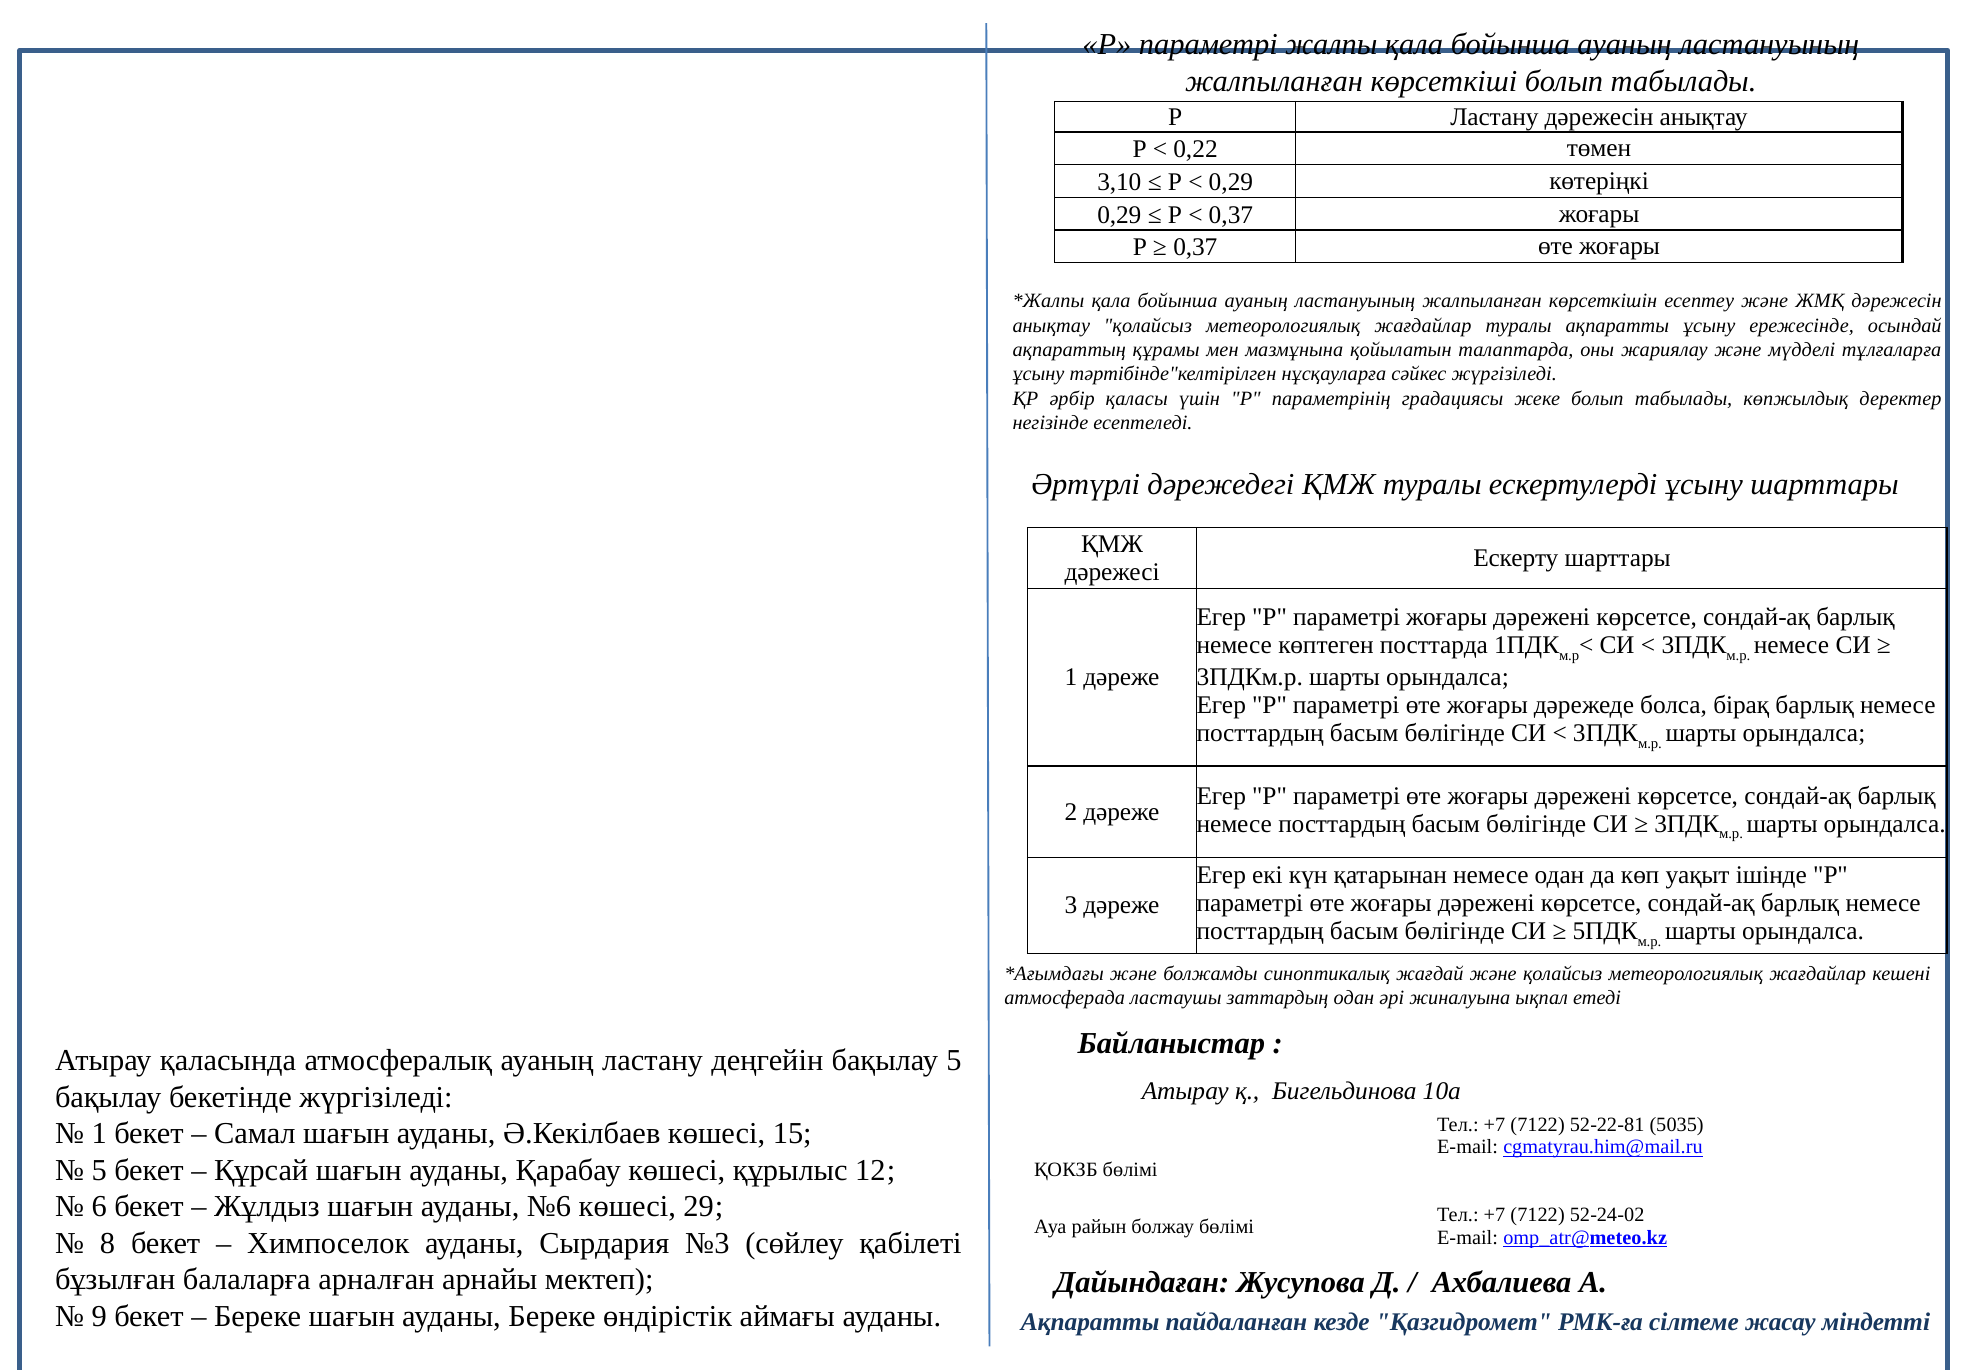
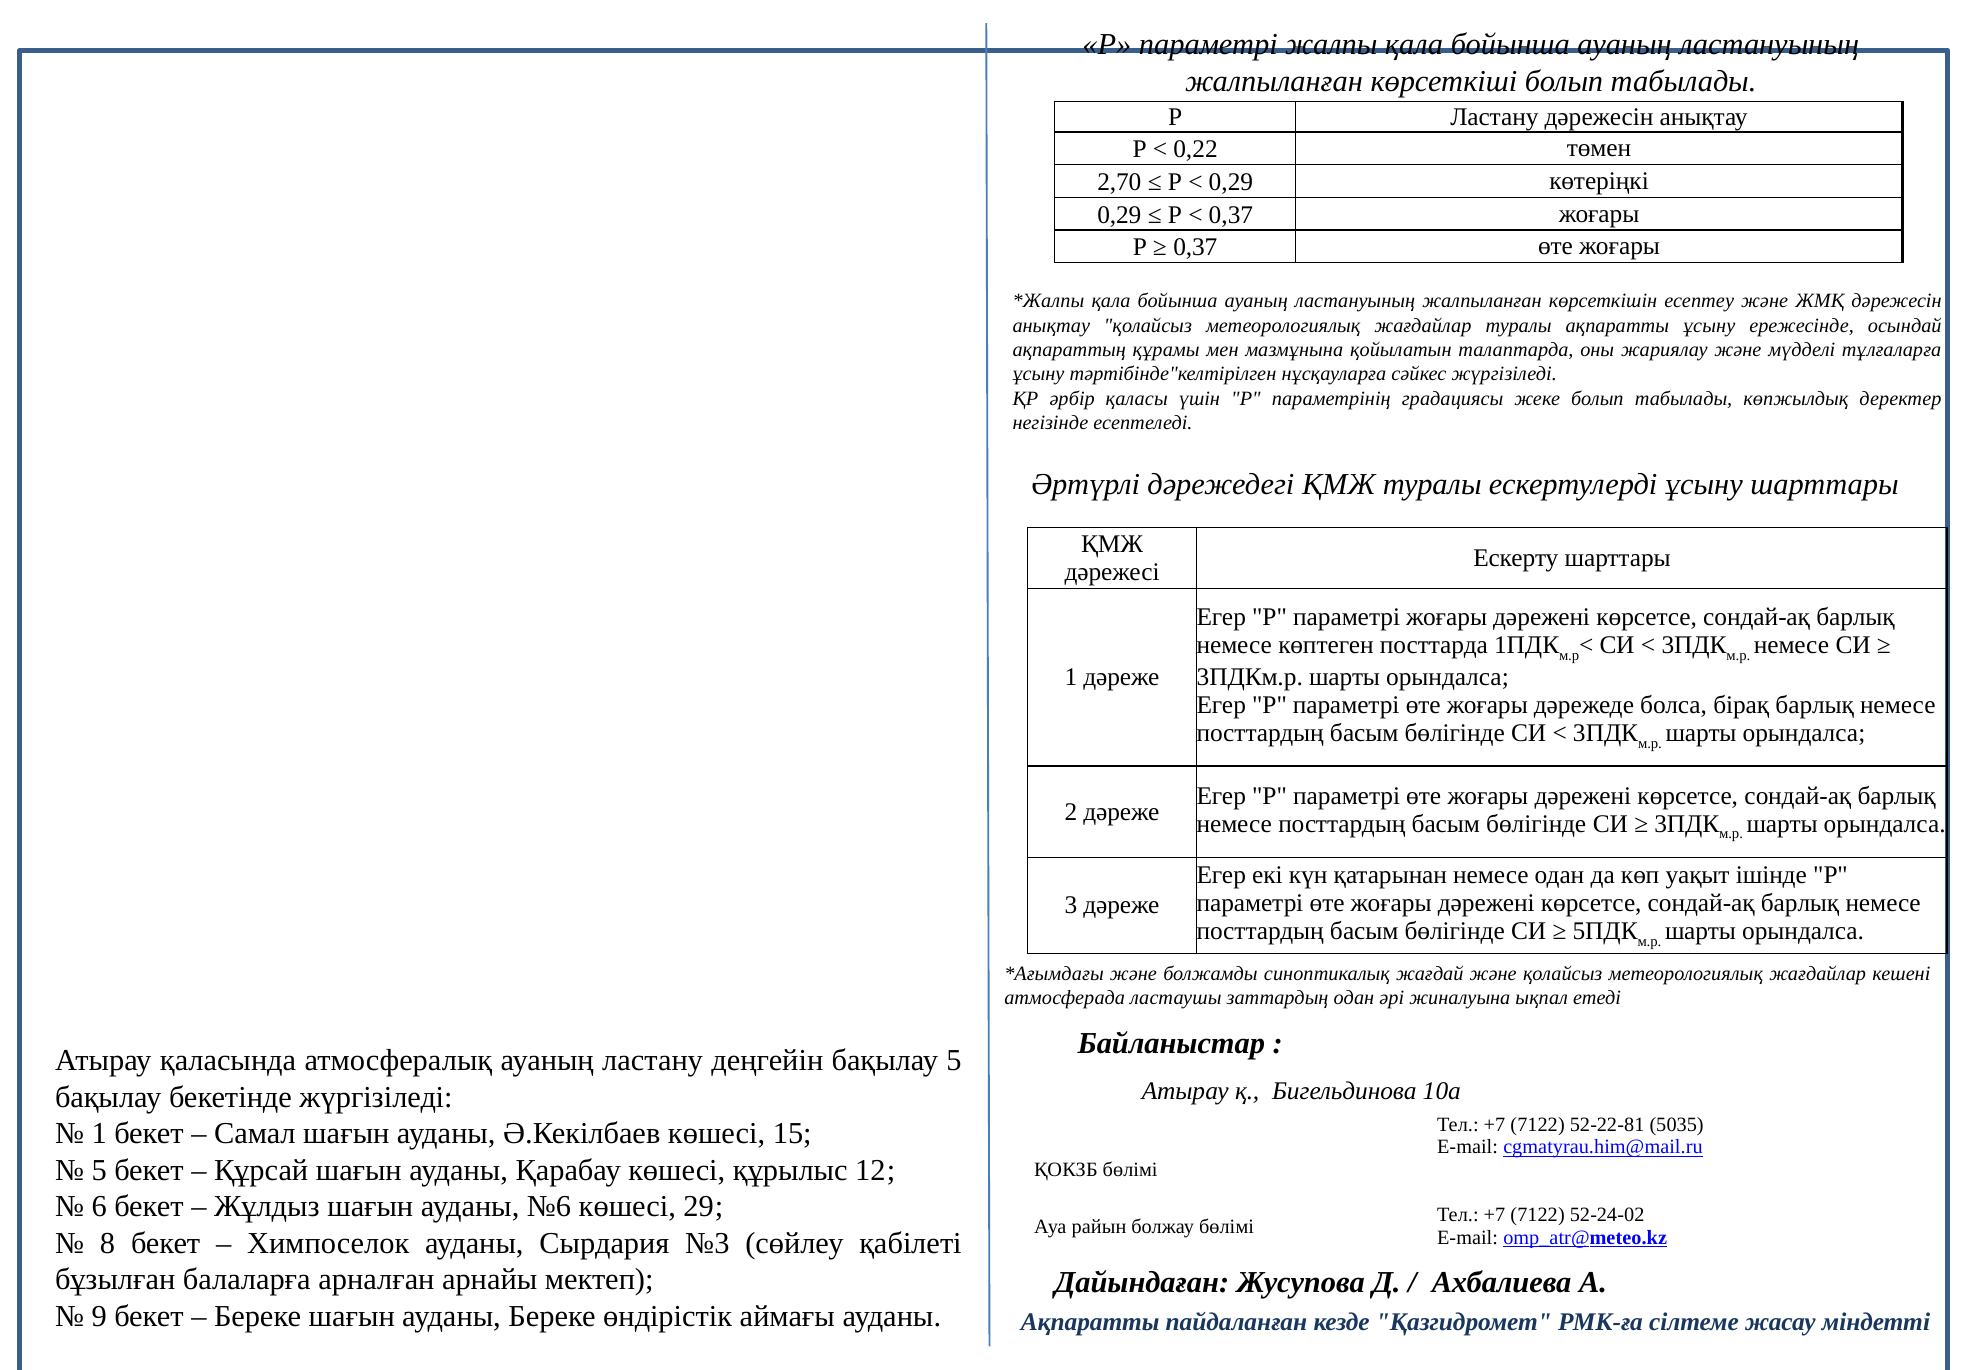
3,10: 3,10 -> 2,70
